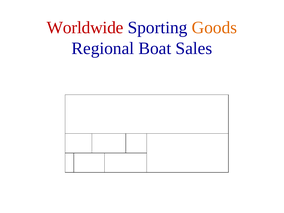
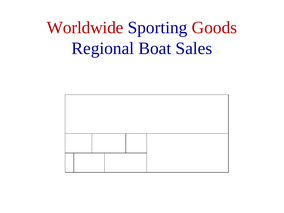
Goods colour: orange -> red
